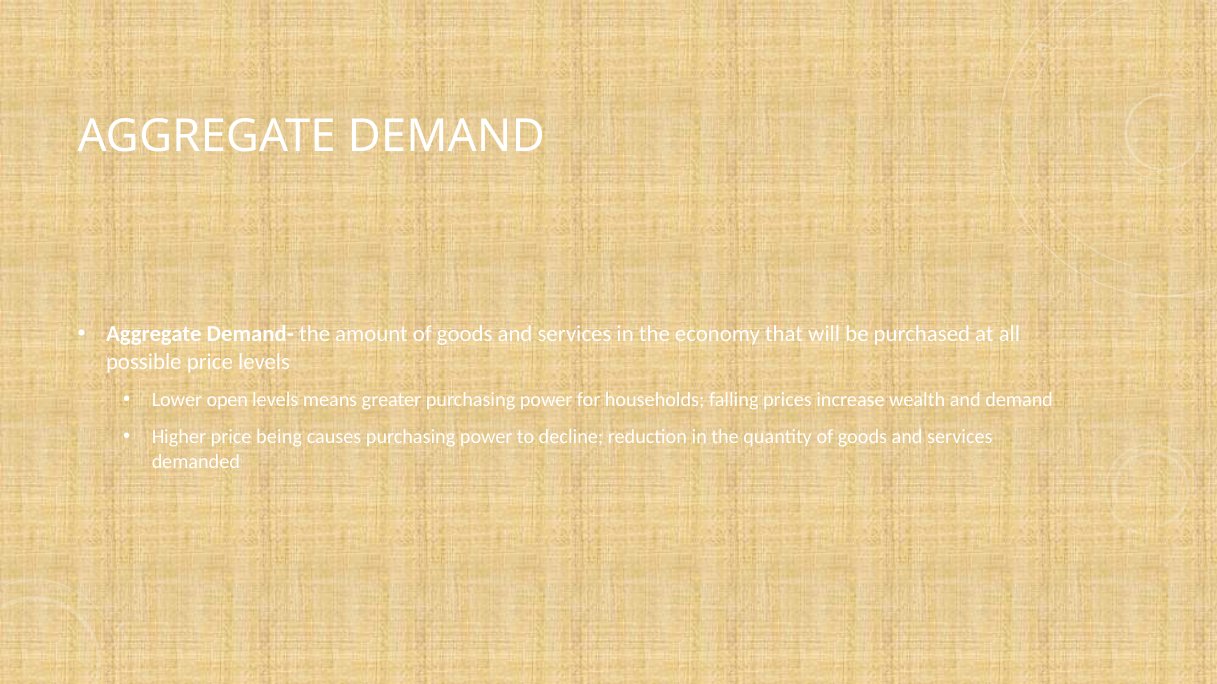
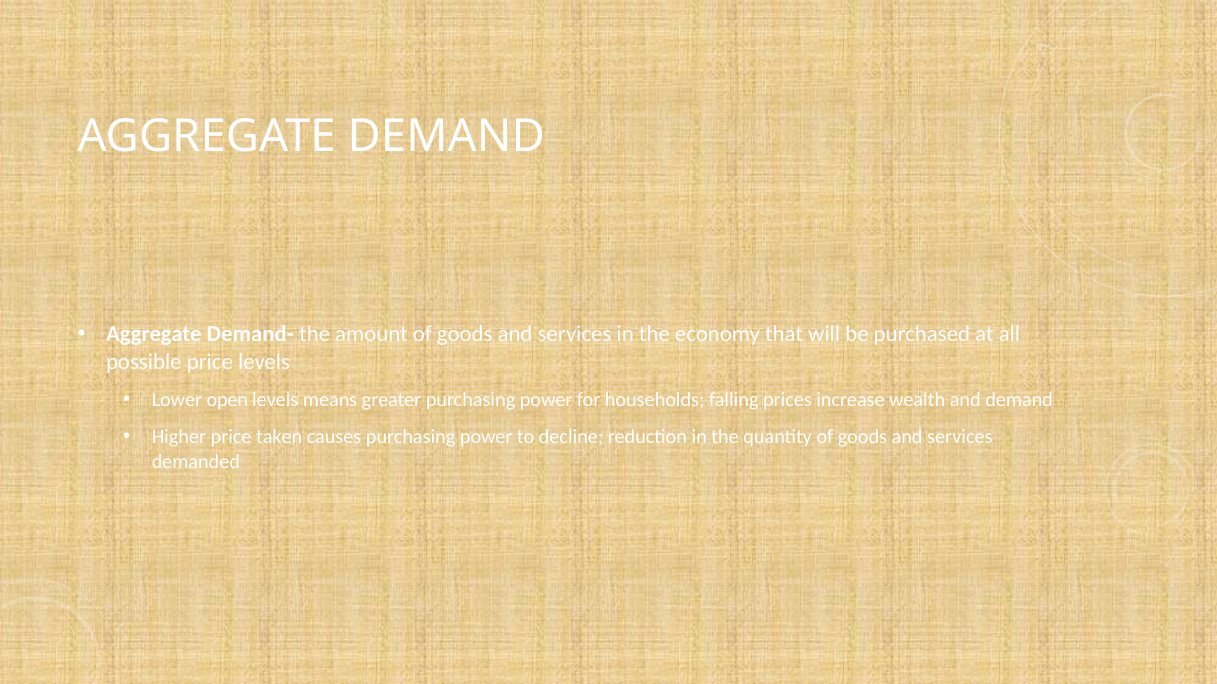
being: being -> taken
